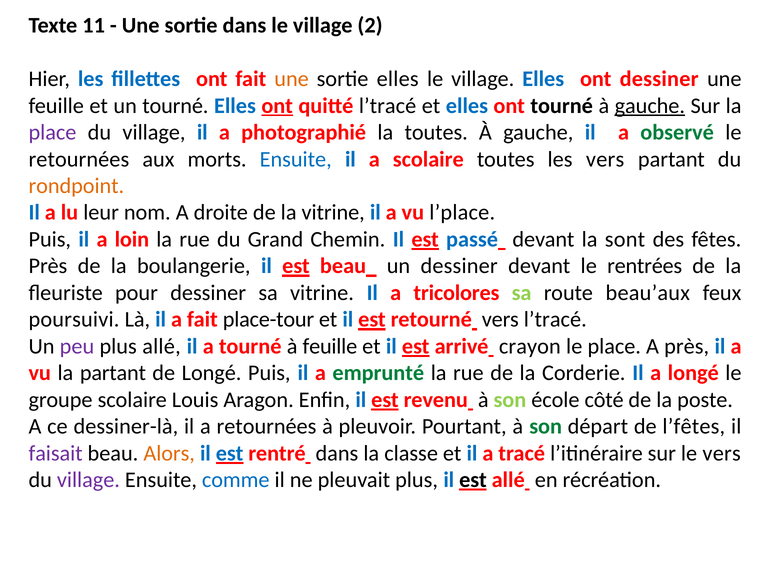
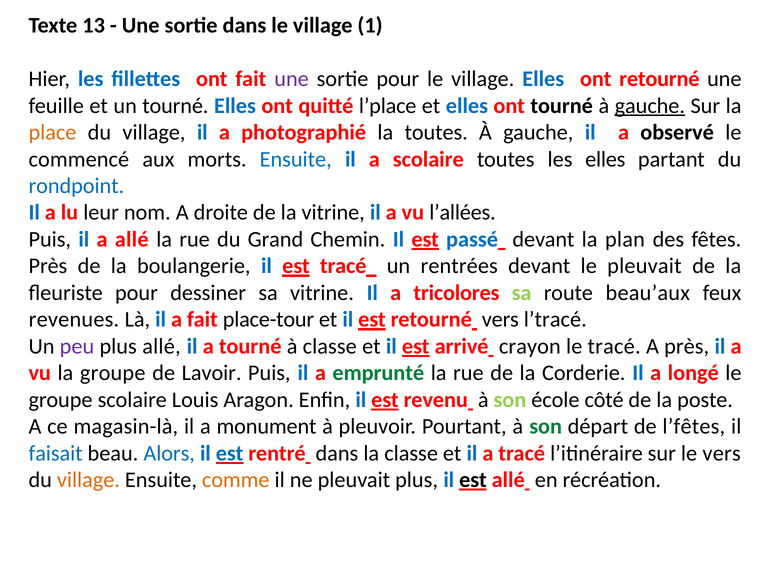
11: 11 -> 13
2: 2 -> 1
une at (292, 79) colour: orange -> purple
sortie elles: elles -> pour
ont dessiner: dessiner -> retourné
ont at (277, 106) underline: present -> none
quitté l’tracé: l’tracé -> l’place
place at (52, 132) colour: purple -> orange
observé colour: green -> black
retournées at (79, 159): retournées -> commencé
les vers: vers -> elles
rondpoint colour: orange -> blue
l’place: l’place -> l’allées
a loin: loin -> allé
sont: sont -> plan
est beau: beau -> tracé
un dessiner: dessiner -> rentrées
le rentrées: rentrées -> pleuvait
poursuivi: poursuivi -> revenues
à feuille: feuille -> classe
le place: place -> tracé
la partant: partant -> groupe
de Longé: Longé -> Lavoir
dessiner-là: dessiner-là -> magasin-là
a retournées: retournées -> monument
faisait colour: purple -> blue
Alors colour: orange -> blue
village at (88, 480) colour: purple -> orange
comme colour: blue -> orange
